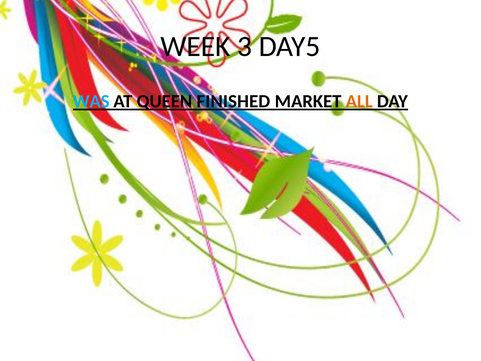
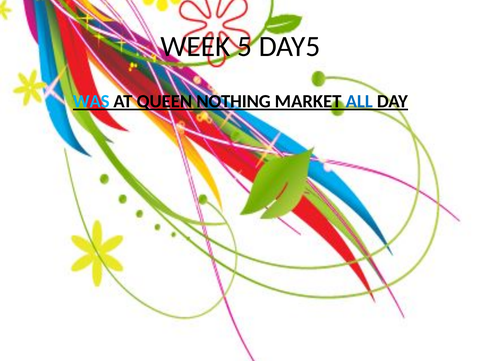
3: 3 -> 5
FINISHED: FINISHED -> NOTHING
ALL colour: orange -> blue
